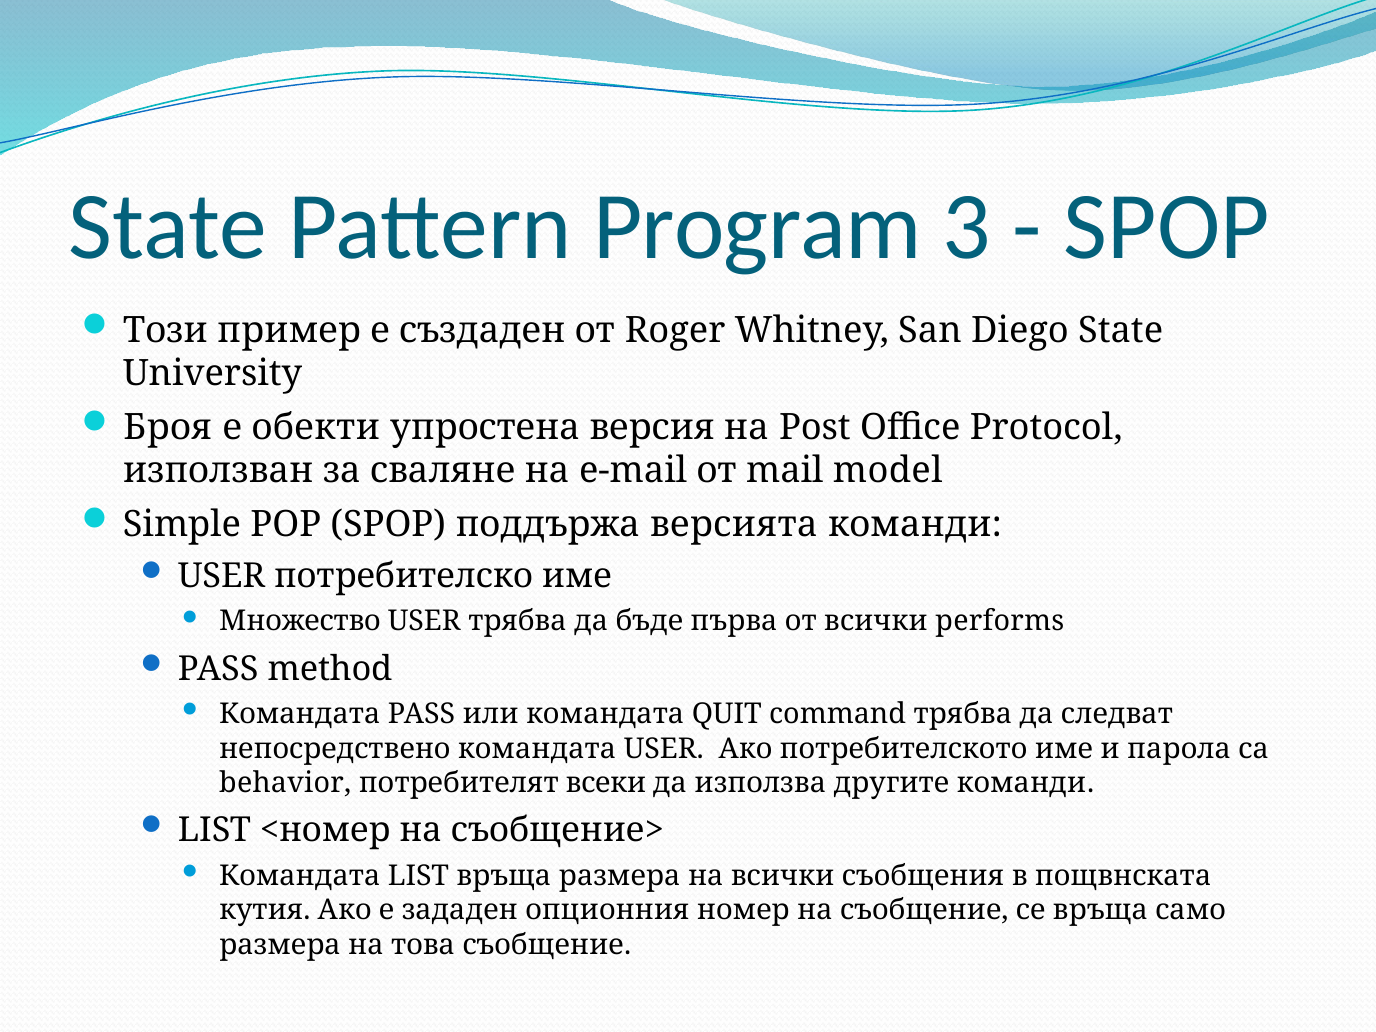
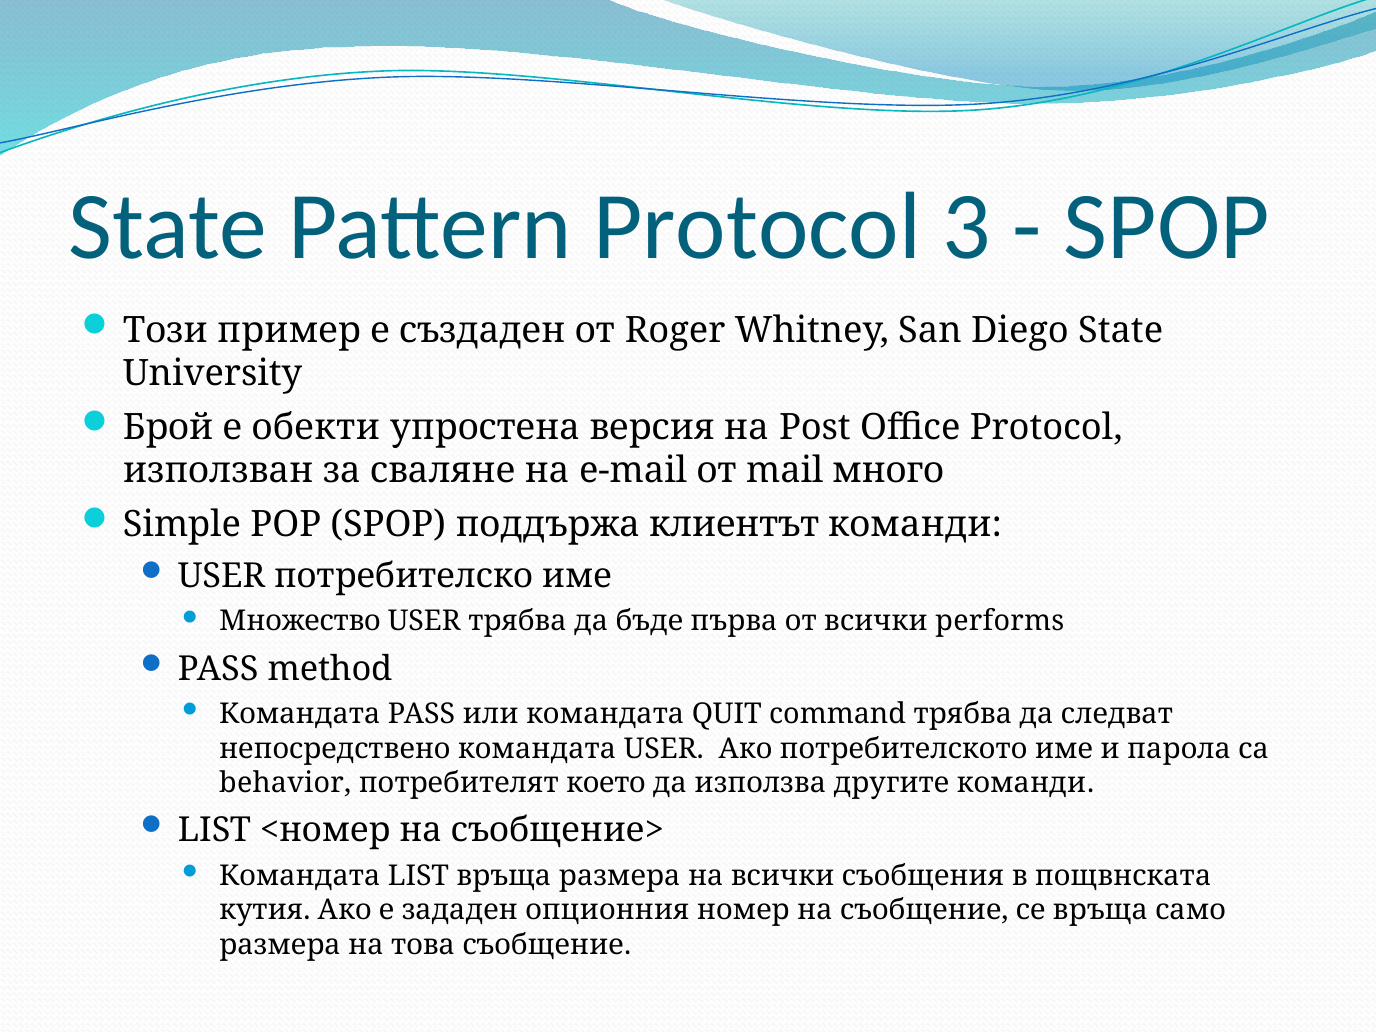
Pattern Program: Program -> Protocol
Броя: Броя -> Брой
model: model -> много
версията: версията -> клиентът
всеки: всеки -> което
